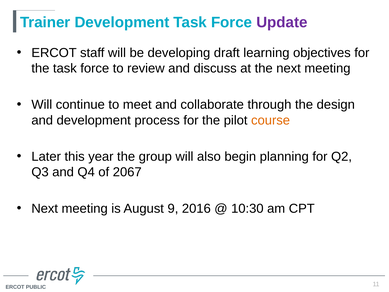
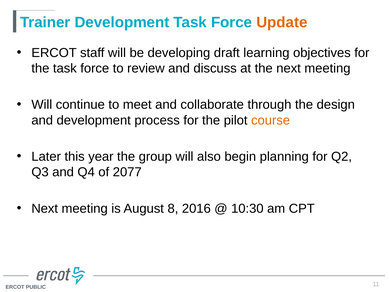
Update colour: purple -> orange
2067: 2067 -> 2077
9: 9 -> 8
